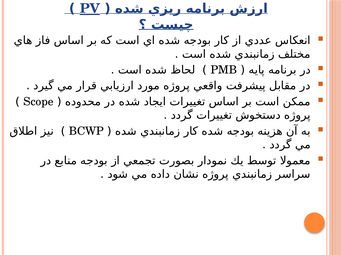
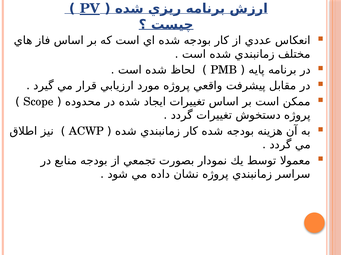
BCWP: BCWP -> ACWP
